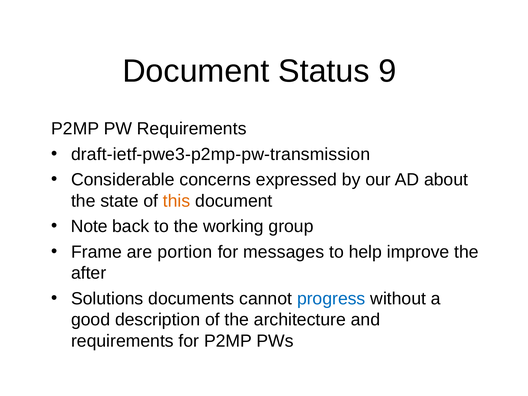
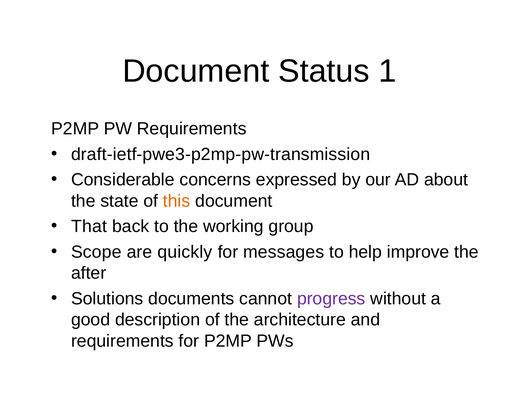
9: 9 -> 1
Note: Note -> That
Frame: Frame -> Scope
portion: portion -> quickly
progress colour: blue -> purple
